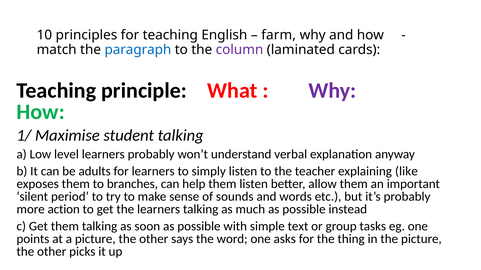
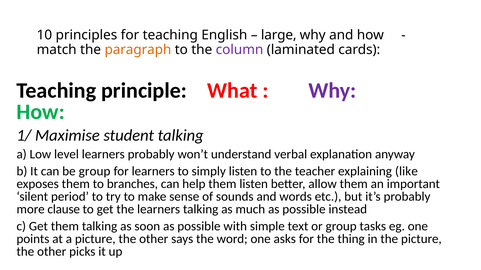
farm: farm -> large
paragraph colour: blue -> orange
be adults: adults -> group
action: action -> clause
